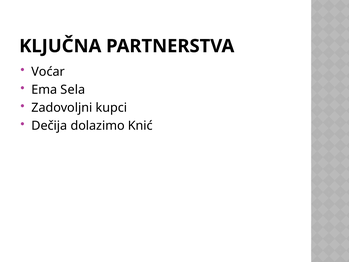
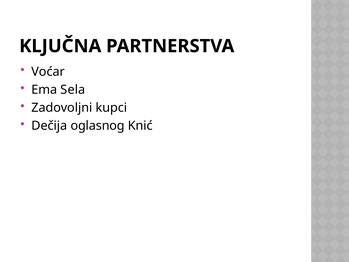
dolazimo: dolazimo -> oglasnog
